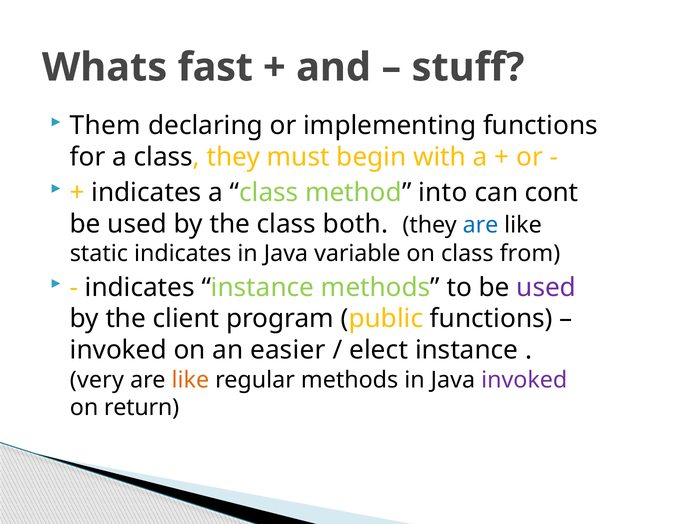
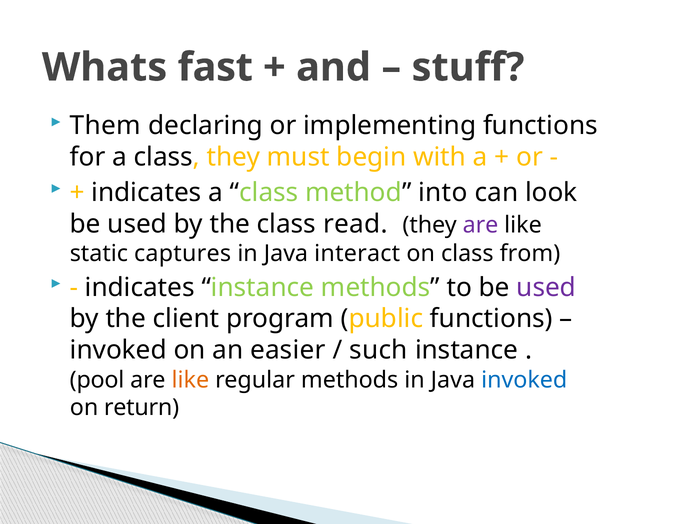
cont: cont -> look
both: both -> read
are at (481, 225) colour: blue -> purple
static indicates: indicates -> captures
variable: variable -> interact
elect: elect -> such
very: very -> pool
invoked at (524, 380) colour: purple -> blue
